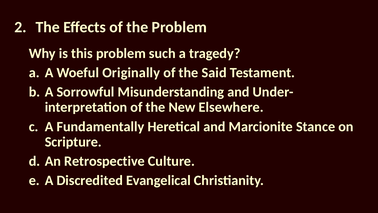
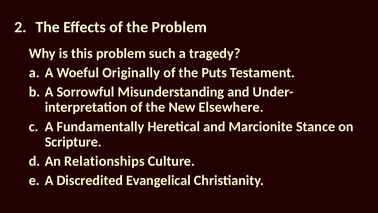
Said: Said -> Puts
Retrospective: Retrospective -> Relationships
